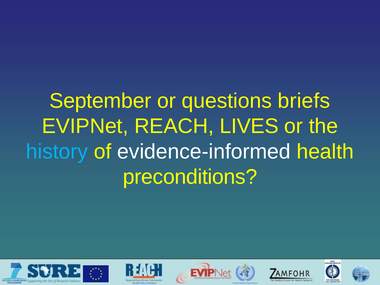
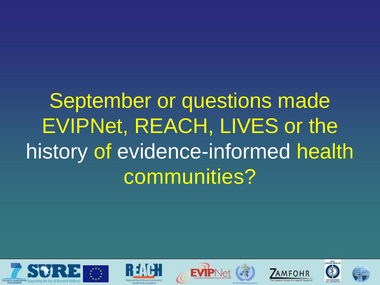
briefs: briefs -> made
history colour: light blue -> white
preconditions: preconditions -> communities
